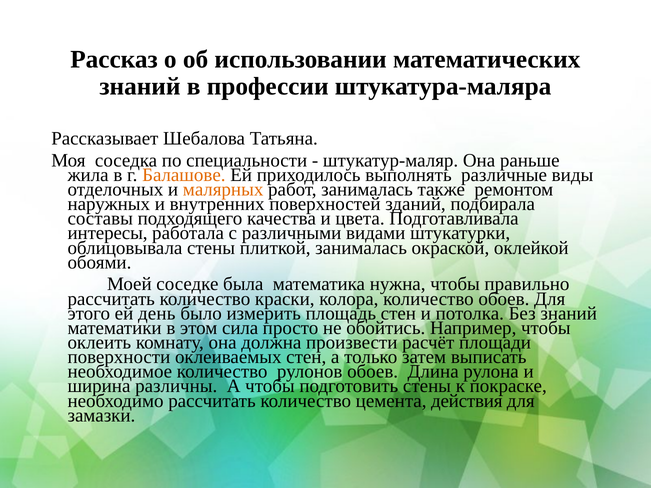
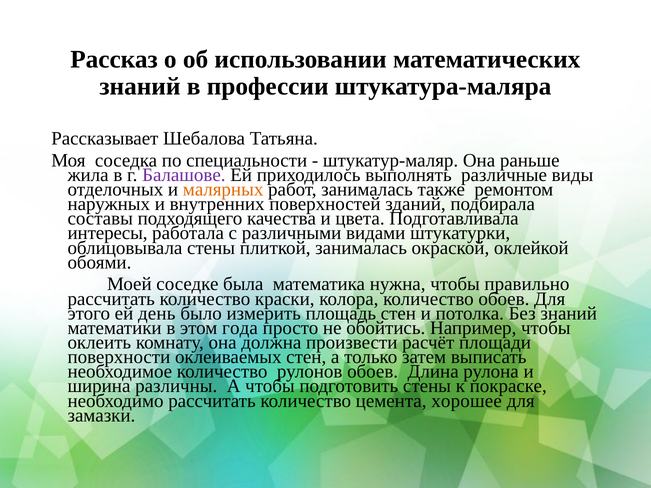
Балашове colour: orange -> purple
сила: сила -> года
действия: действия -> хорошее
